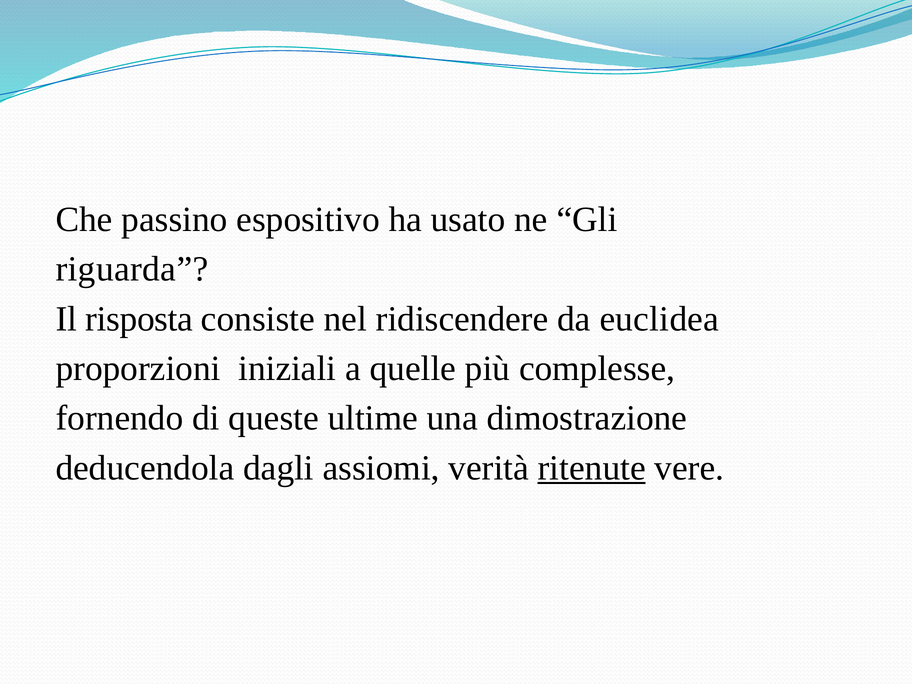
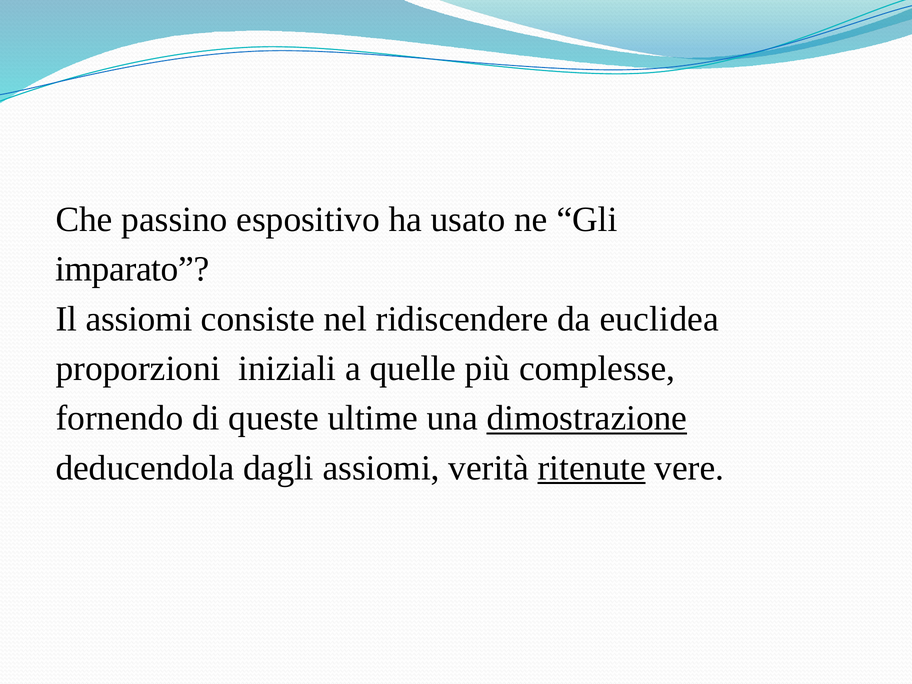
riguarda: riguarda -> imparato
Il risposta: risposta -> assiomi
dimostrazione underline: none -> present
